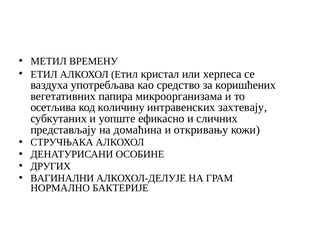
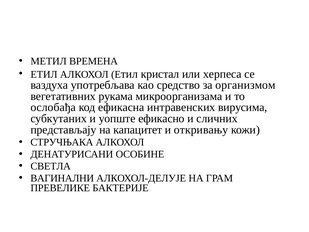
ВРЕМЕНУ: ВРЕМЕНУ -> ВРЕМЕНА
коришћених: коришћених -> организмом
папира: папира -> рукама
осетљива: осетљива -> ослобађа
количину: количину -> ефикасна
захтевају: захтевају -> вирусима
домаћина: домаћина -> капацитет
ДРУГИХ: ДРУГИХ -> СВЕТЛА
НОРМАЛНО: НОРМАЛНО -> ПРЕВЕЛИКЕ
